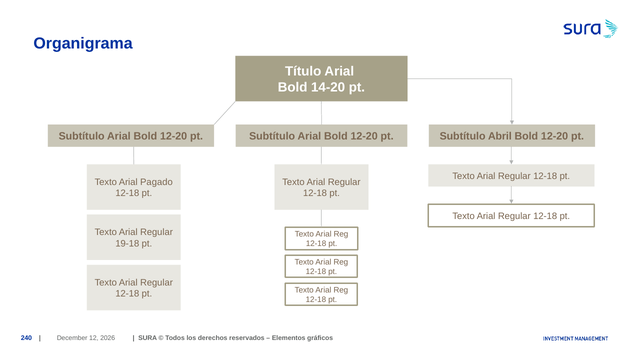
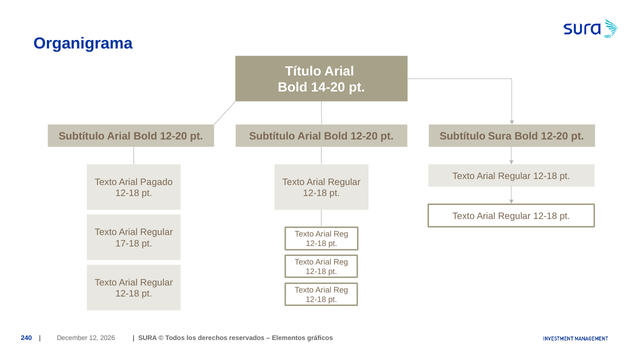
Subtítulo Abril: Abril -> Sura
19-18: 19-18 -> 17-18
